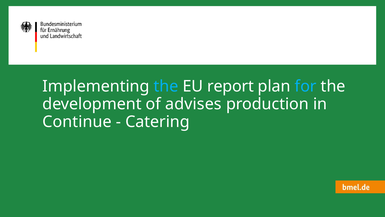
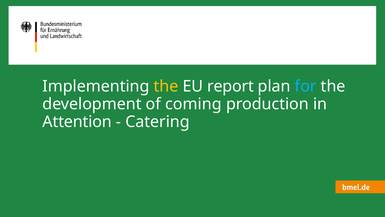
the at (166, 86) colour: light blue -> yellow
advises: advises -> coming
Continue: Continue -> Attention
